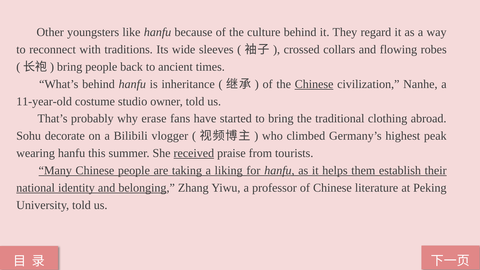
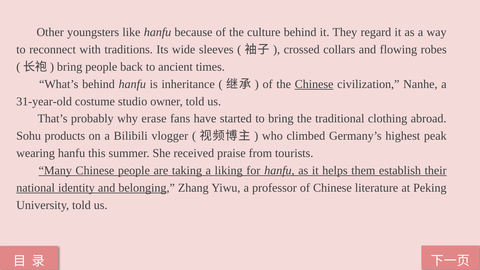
11-year-old: 11-year-old -> 31-year-old
decorate: decorate -> products
received underline: present -> none
